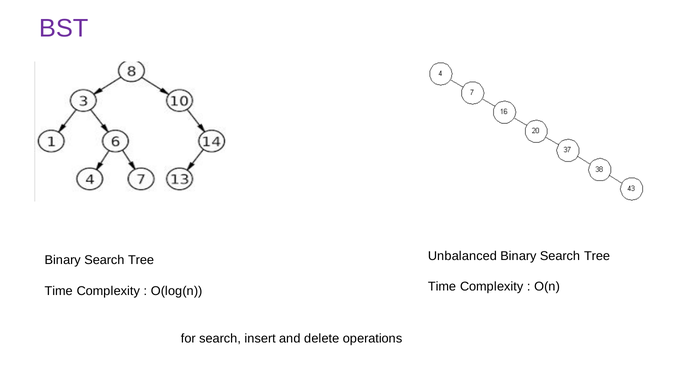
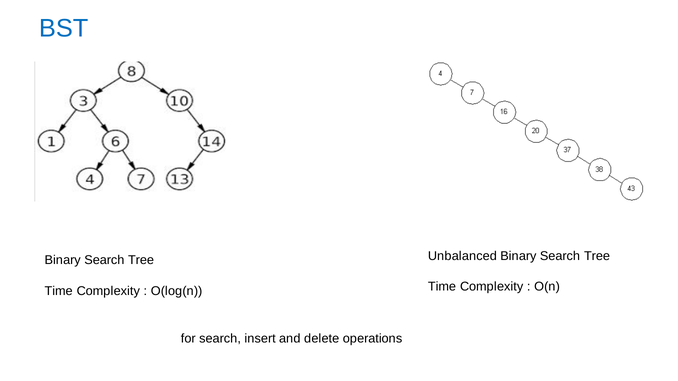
BST colour: purple -> blue
